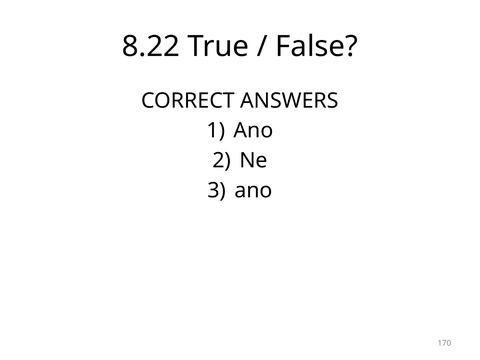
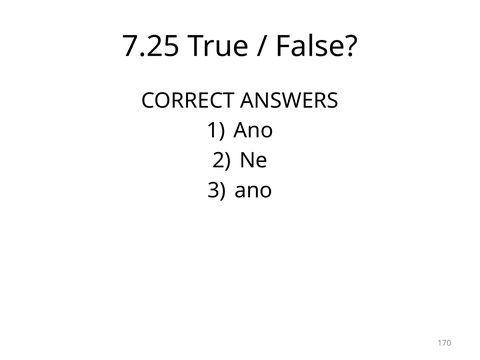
8.22: 8.22 -> 7.25
